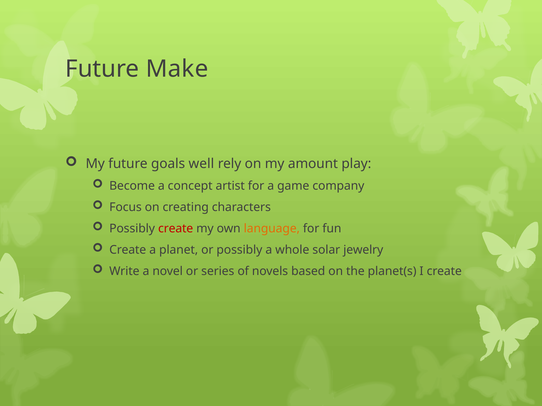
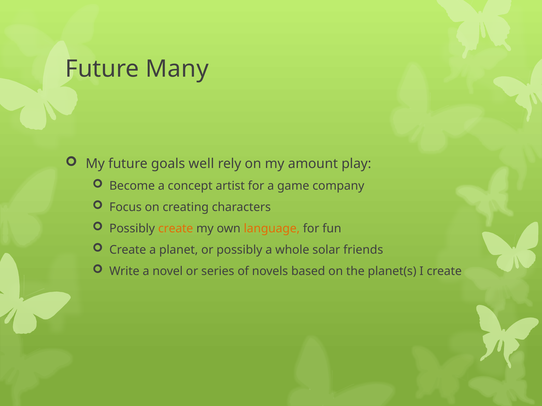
Make: Make -> Many
create at (176, 229) colour: red -> orange
jewelry: jewelry -> friends
